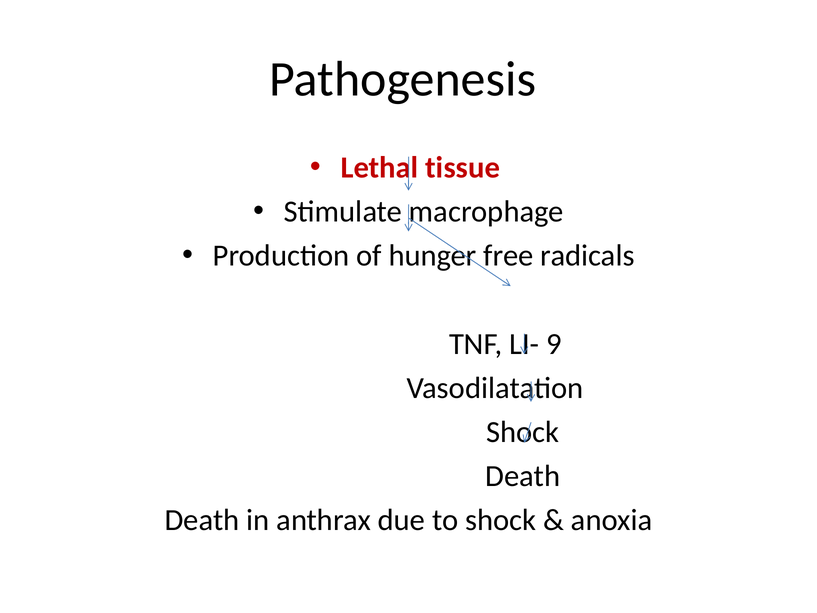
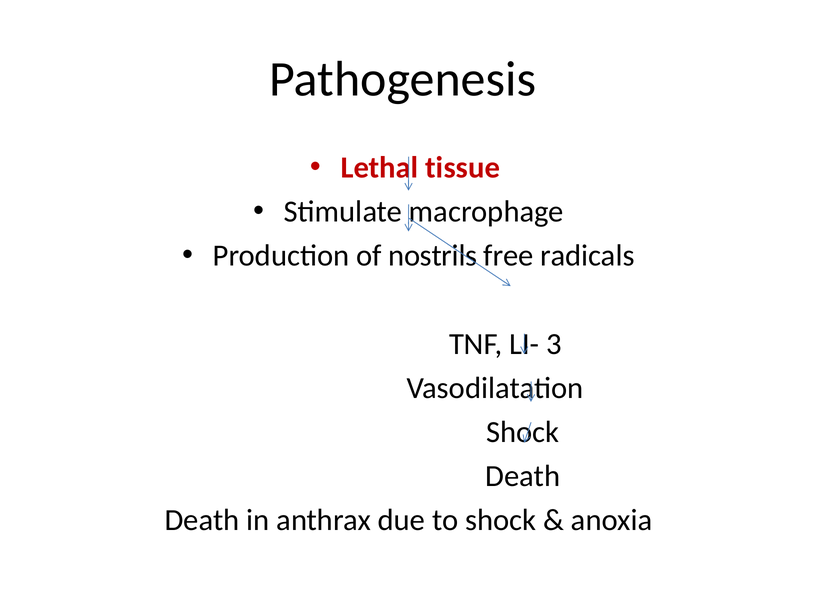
hunger: hunger -> nostrils
9: 9 -> 3
